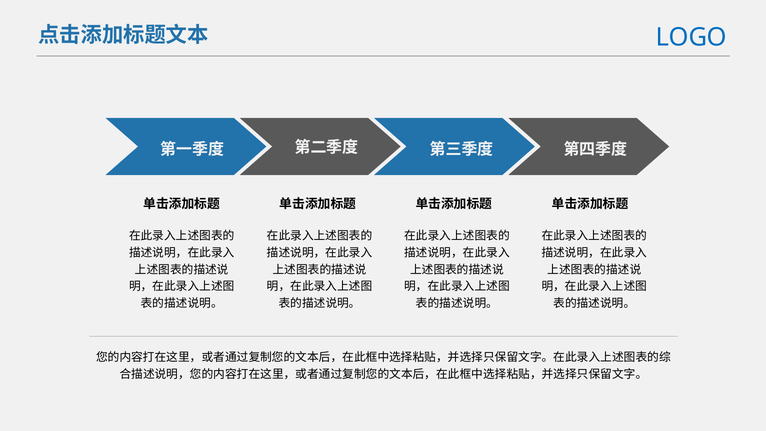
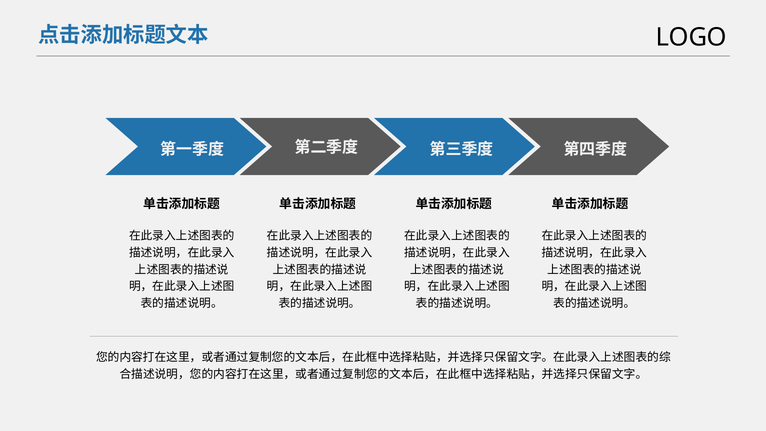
LOGO colour: blue -> black
